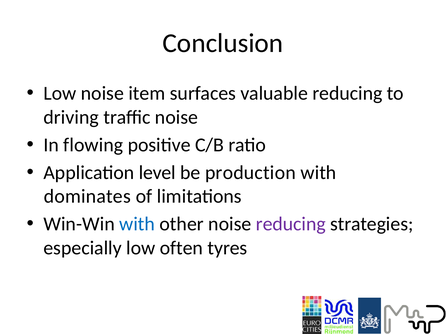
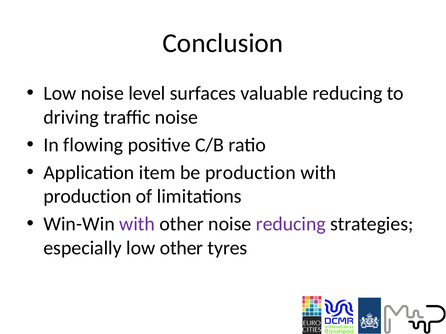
item: item -> level
level: level -> item
dominates at (87, 197): dominates -> production
with at (137, 224) colour: blue -> purple
low often: often -> other
